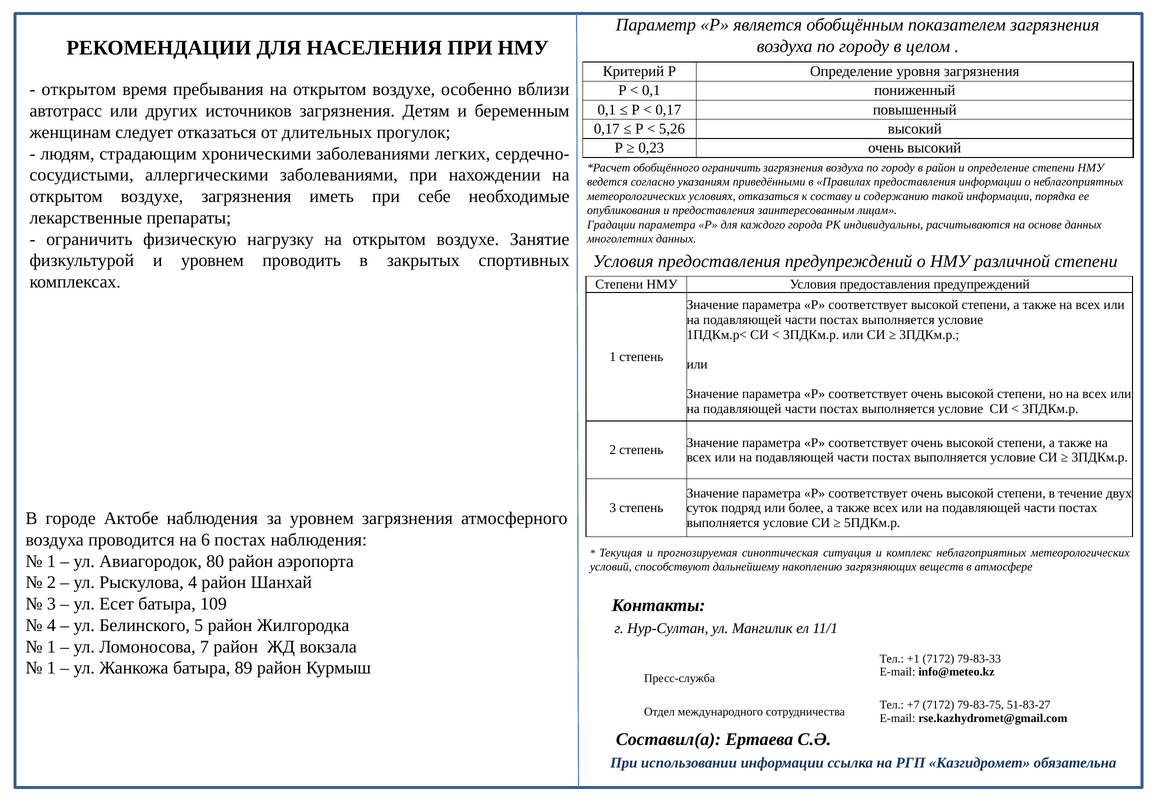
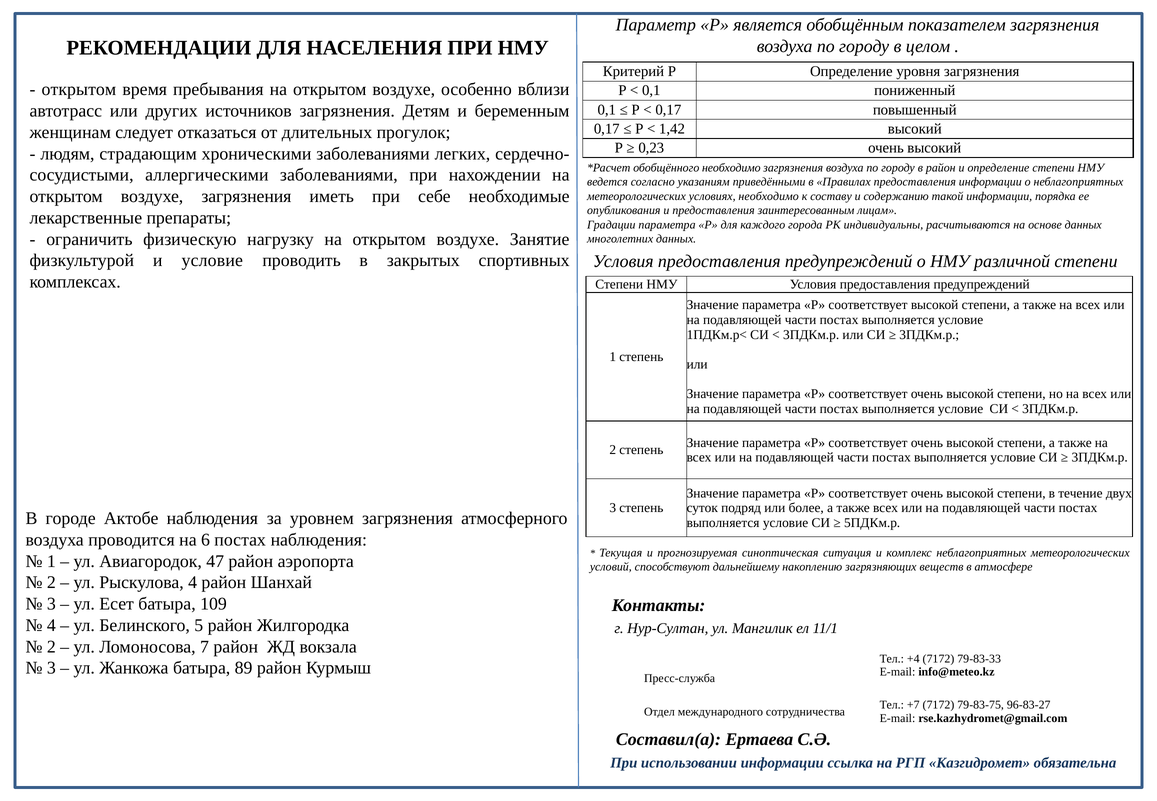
5,26: 5,26 -> 1,42
обобщённого ограничить: ограничить -> необходимо
условиях отказаться: отказаться -> необходимо
и уровнем: уровнем -> условие
80: 80 -> 47
1 at (51, 647): 1 -> 2
+1: +1 -> +4
1 at (51, 668): 1 -> 3
51-83-27: 51-83-27 -> 96-83-27
